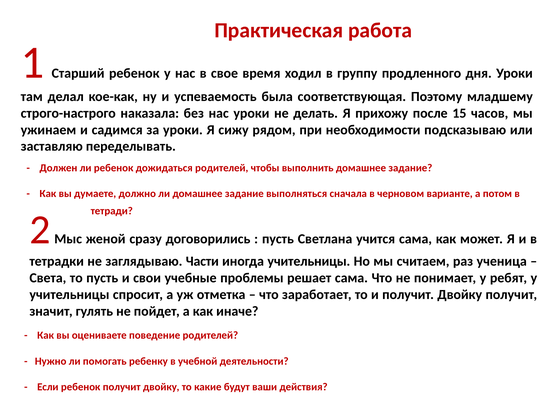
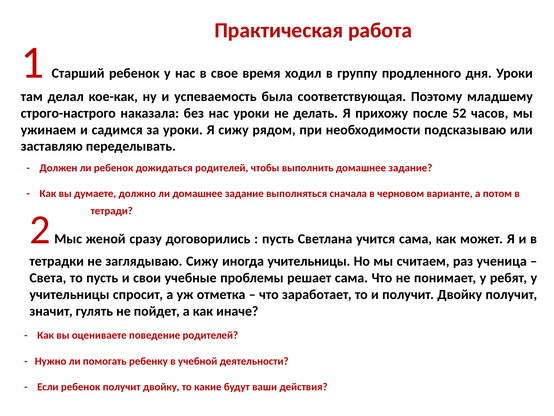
15: 15 -> 52
заглядываю Части: Части -> Сижу
